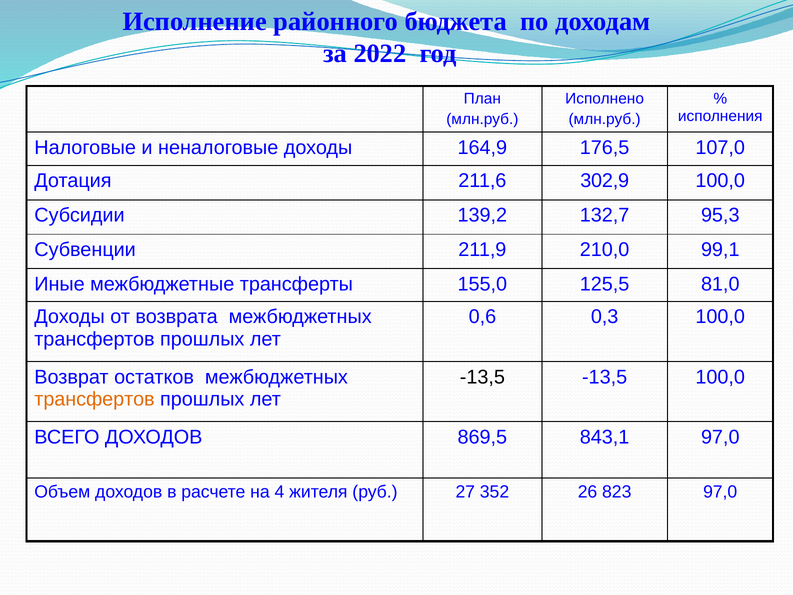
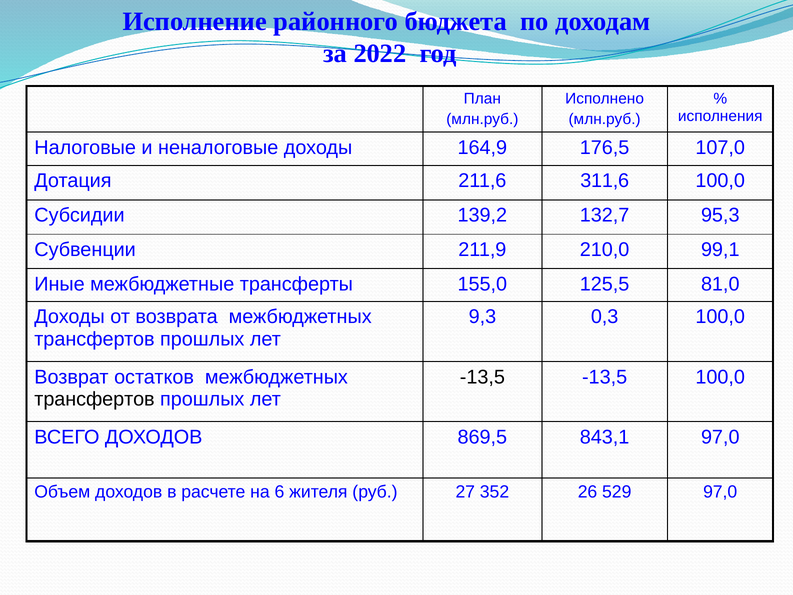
302,9: 302,9 -> 311,6
0,6: 0,6 -> 9,3
трансфертов at (94, 399) colour: orange -> black
4: 4 -> 6
823: 823 -> 529
